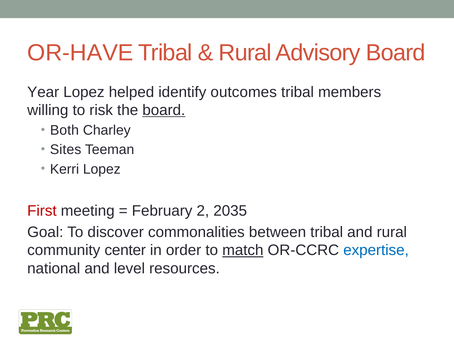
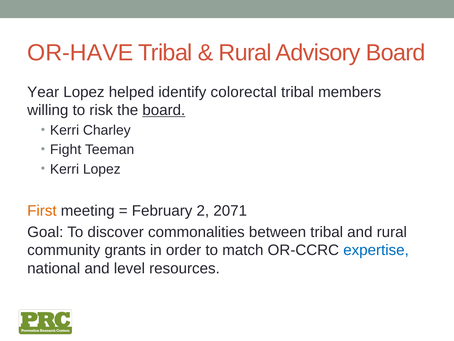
outcomes: outcomes -> colorectal
Both at (64, 130): Both -> Kerri
Sites: Sites -> Fight
First colour: red -> orange
2035: 2035 -> 2071
center: center -> grants
match underline: present -> none
